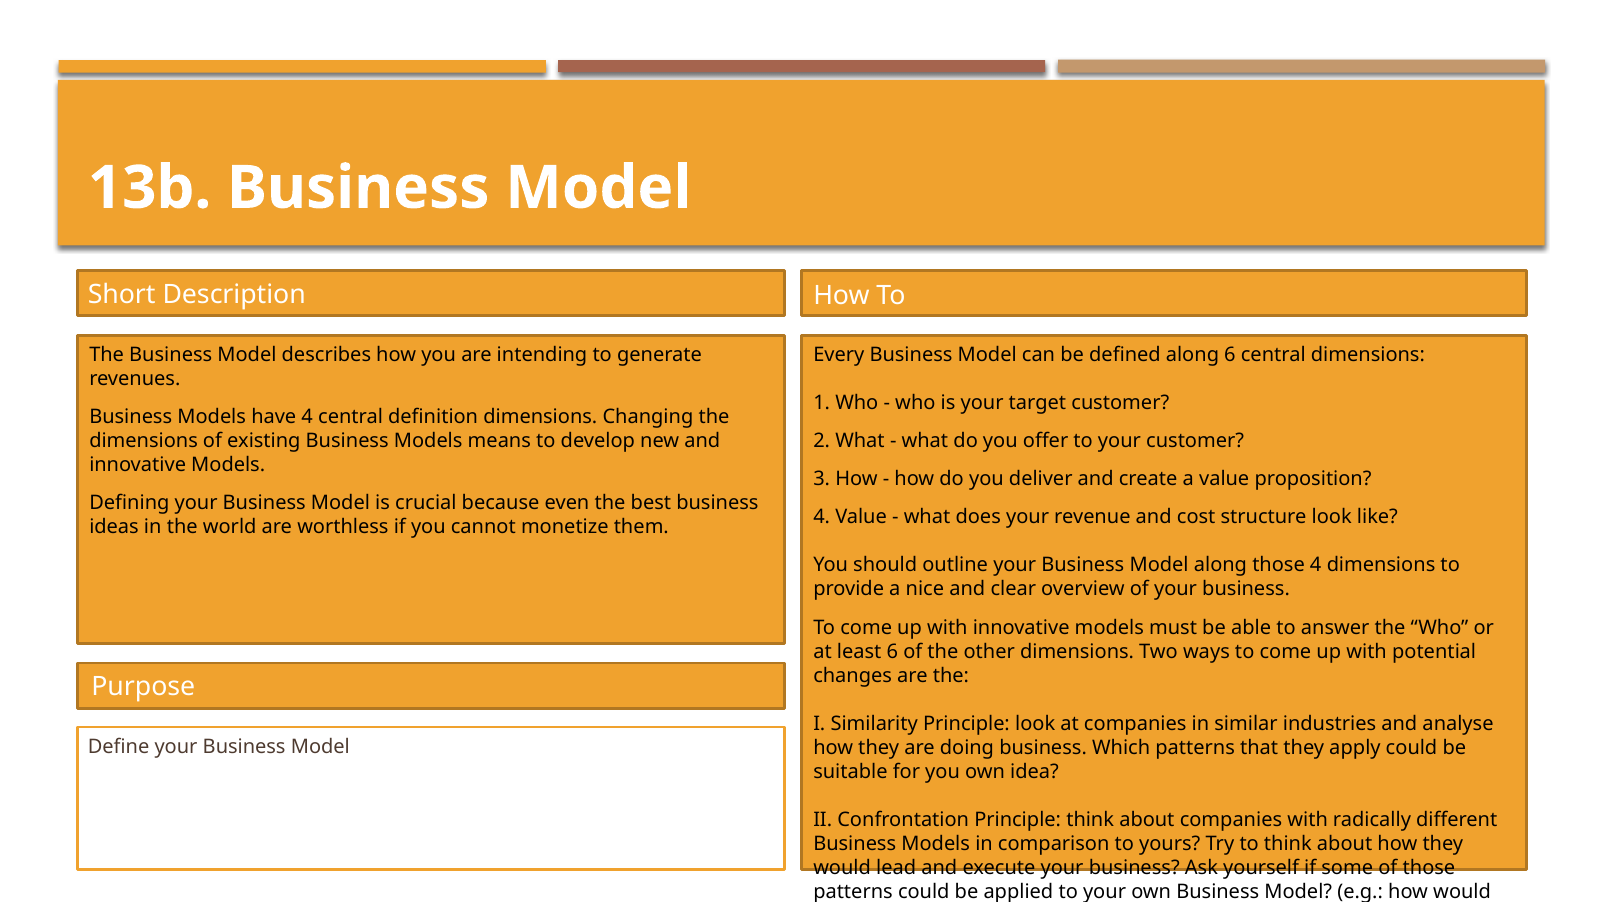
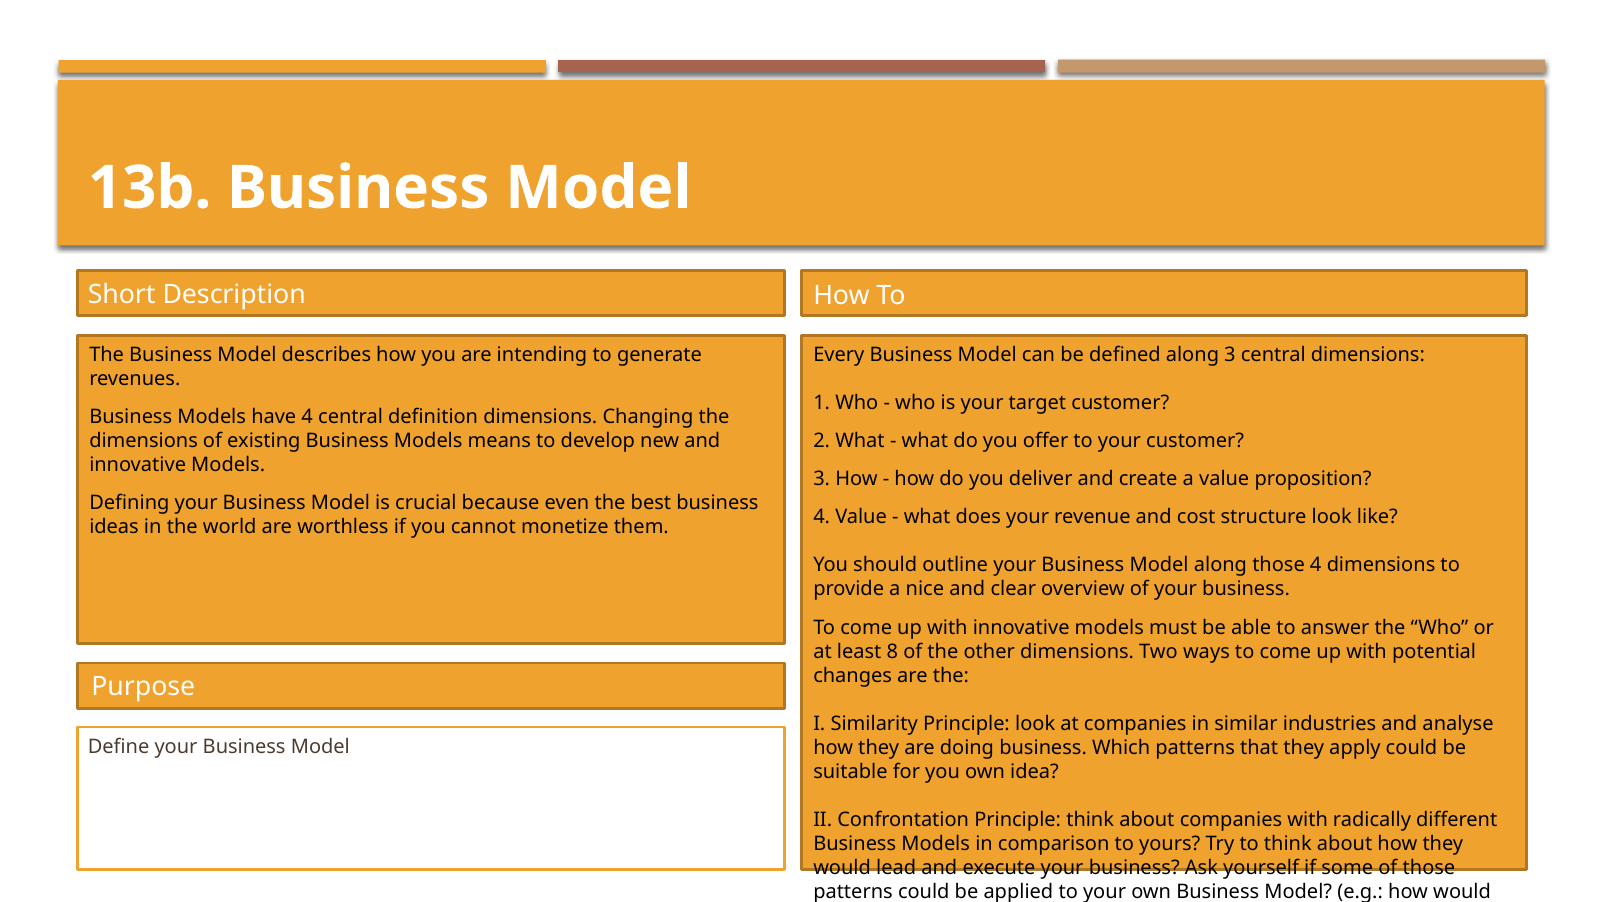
along 6: 6 -> 3
least 6: 6 -> 8
